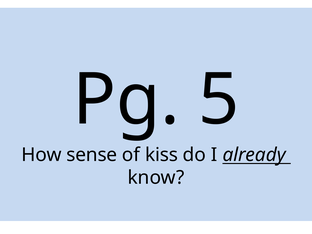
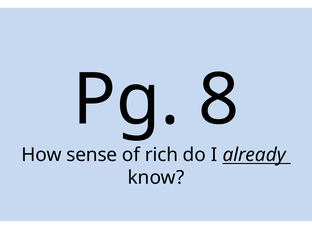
5: 5 -> 8
kiss: kiss -> rich
